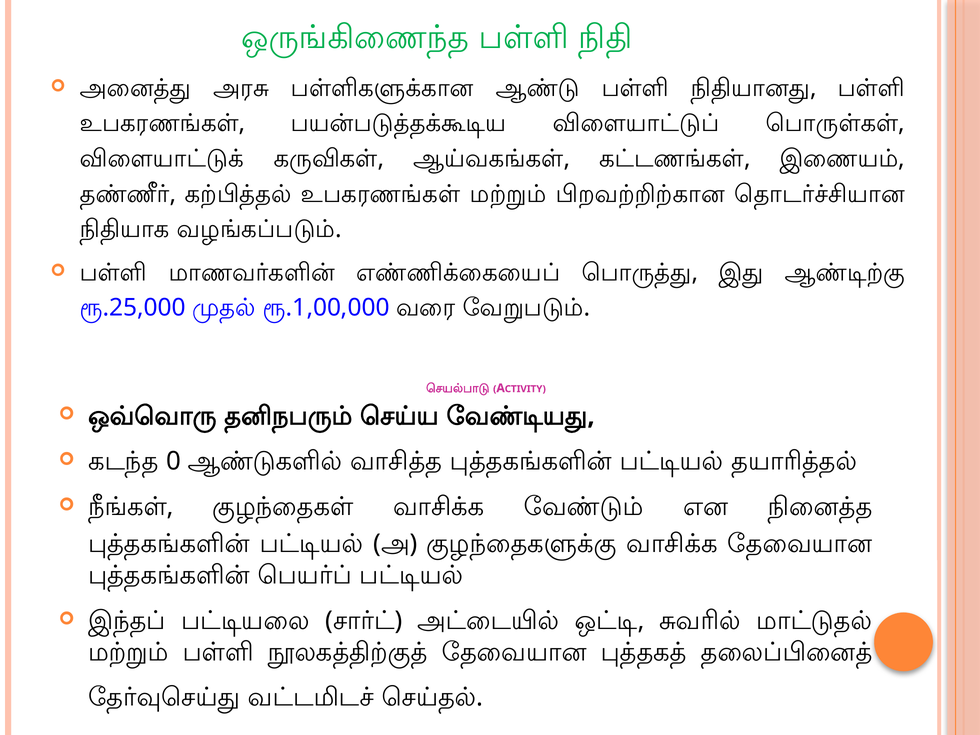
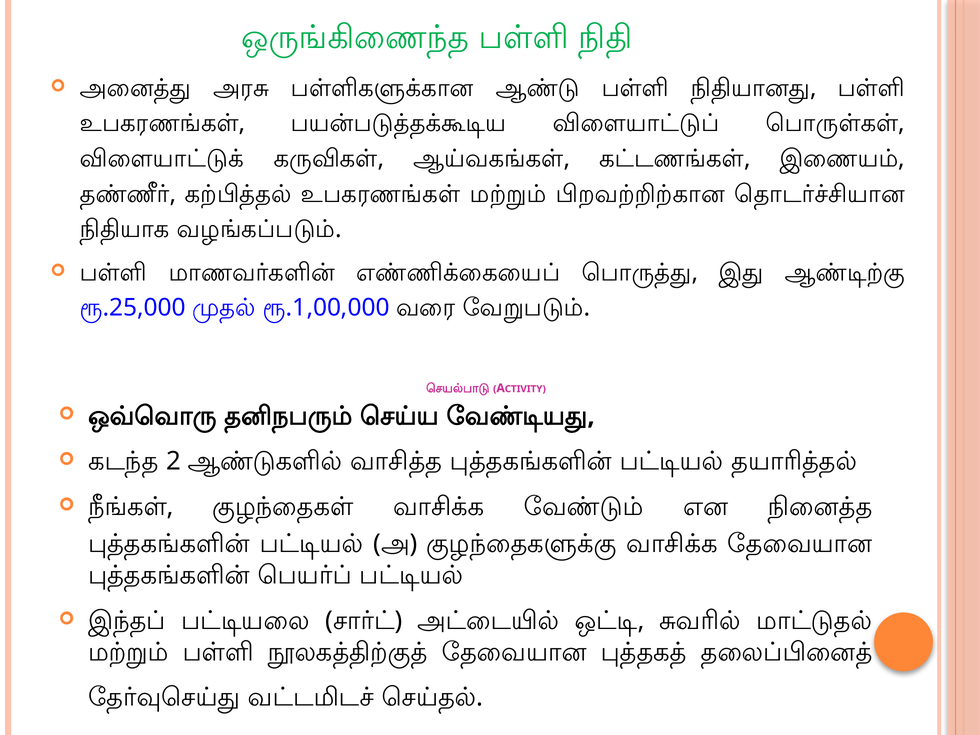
0: 0 -> 2
